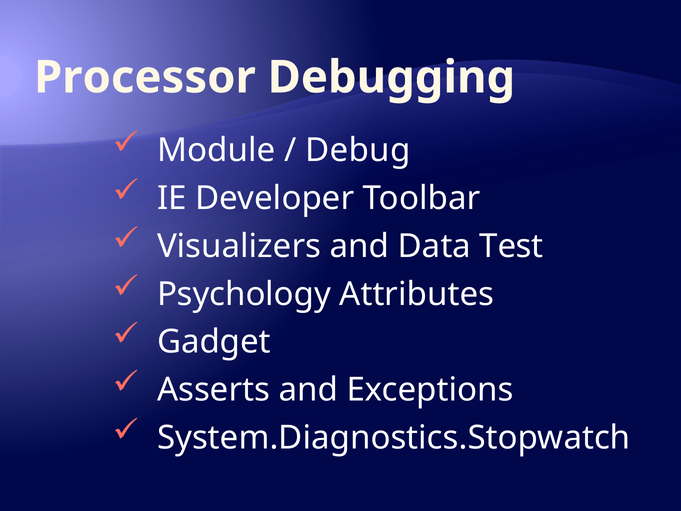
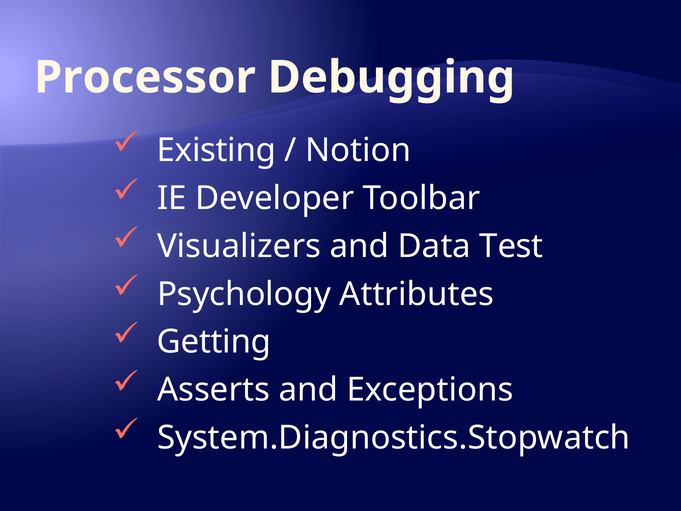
Module: Module -> Existing
Debug: Debug -> Notion
Gadget: Gadget -> Getting
